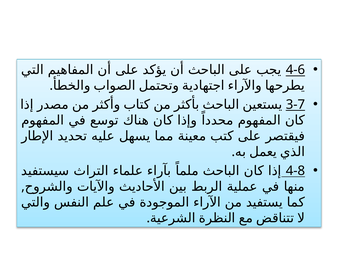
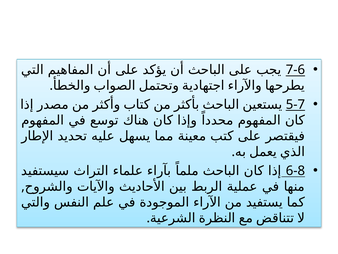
4-6: 4-6 -> 7-6
3-7: 3-7 -> 5-7
4-8: 4-8 -> 6-8
